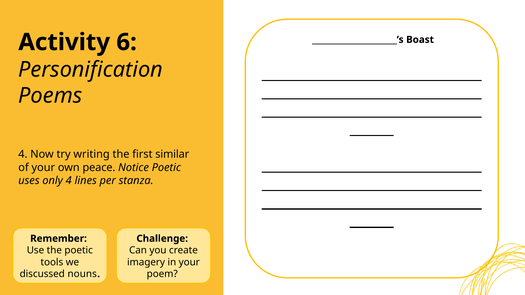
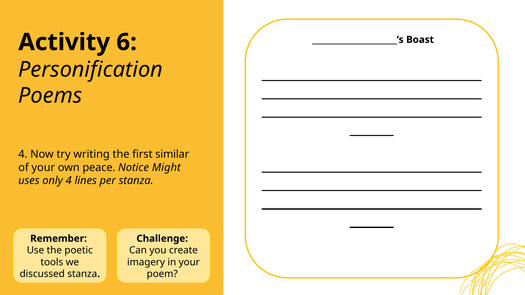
Notice Poetic: Poetic -> Might
discussed nouns: nouns -> stanza
